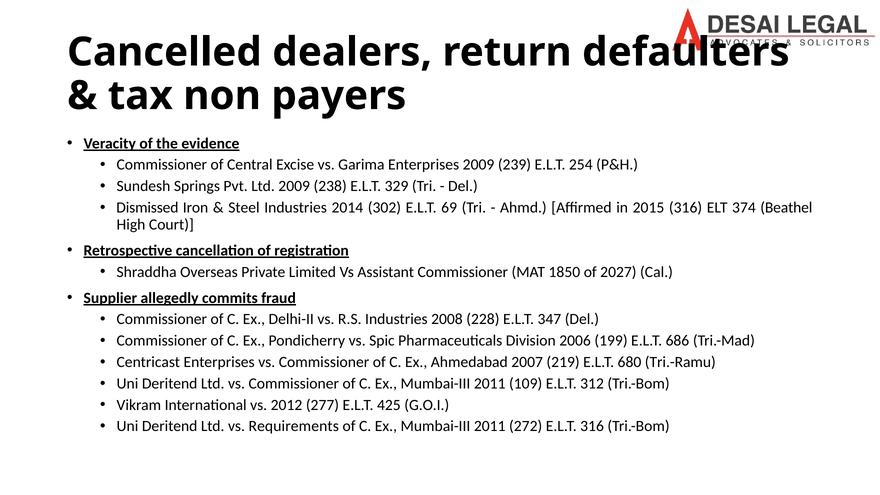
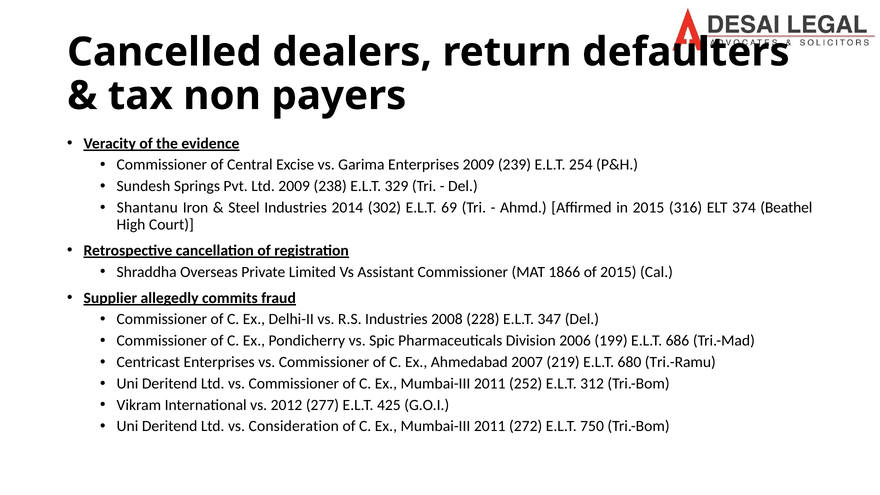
Dismissed: Dismissed -> Shantanu
1850: 1850 -> 1866
of 2027: 2027 -> 2015
109: 109 -> 252
Requirements: Requirements -> Consideration
E.L.T 316: 316 -> 750
